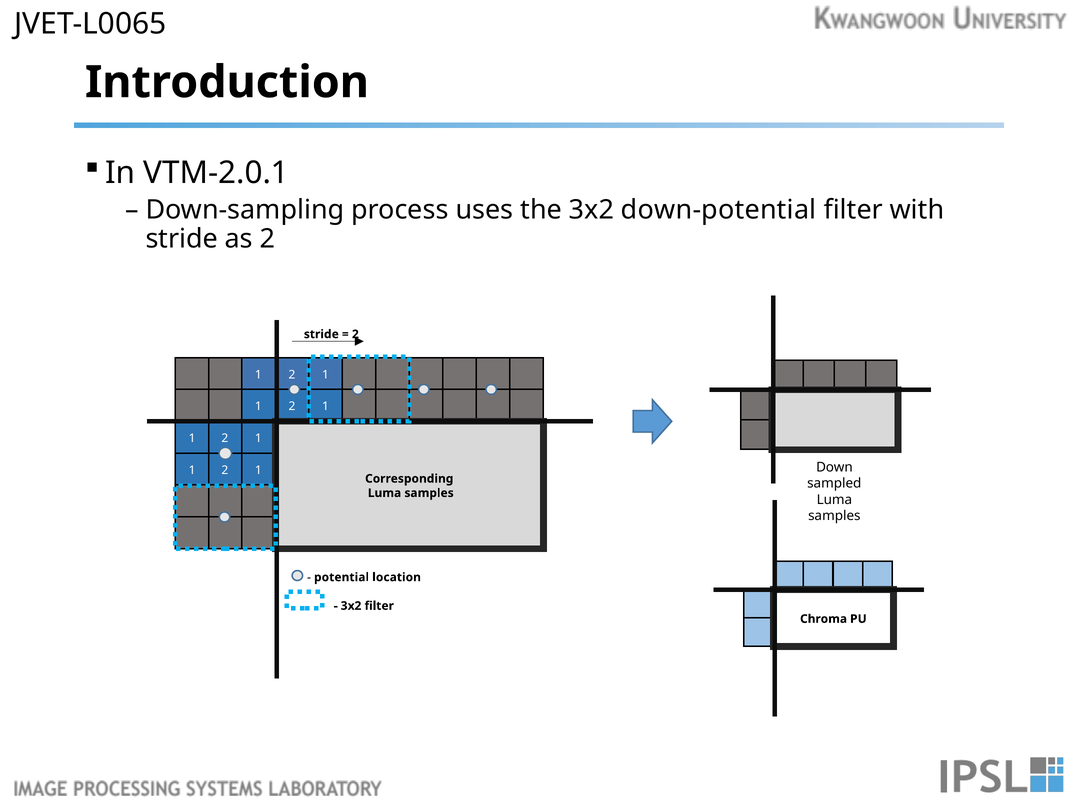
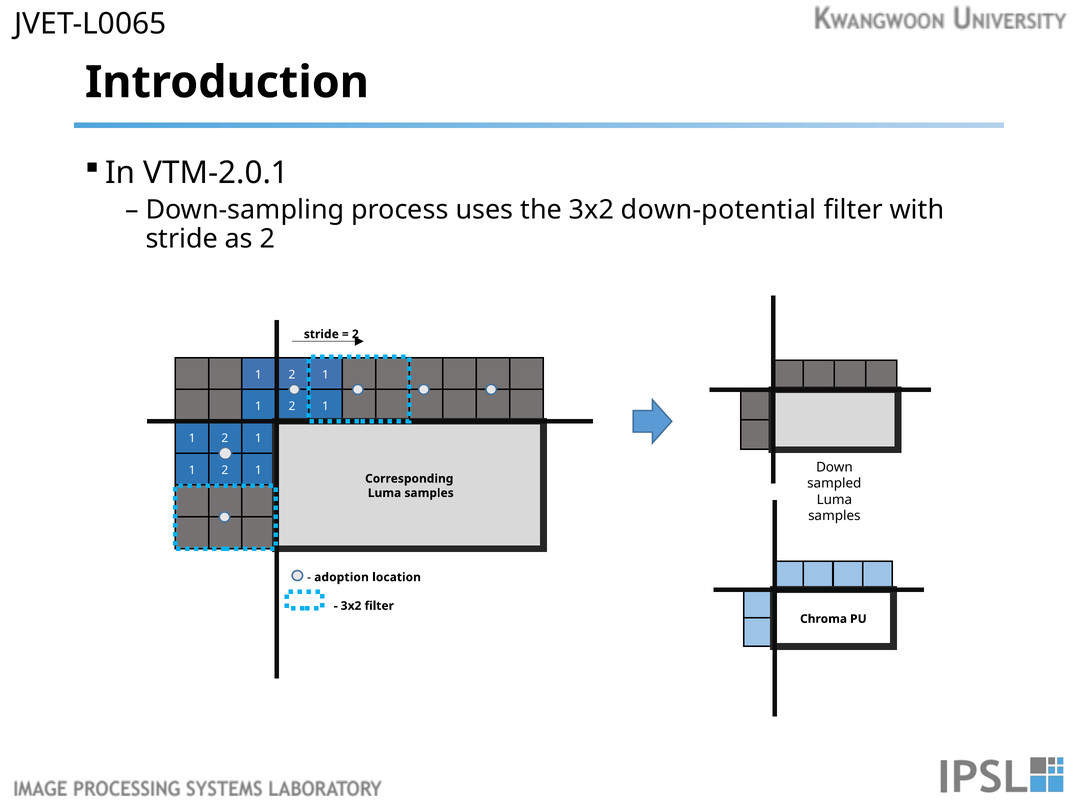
potential: potential -> adoption
